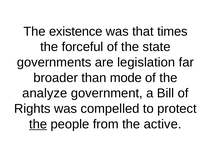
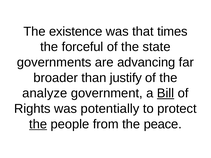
legislation: legislation -> advancing
mode: mode -> justify
Bill underline: none -> present
compelled: compelled -> potentially
active: active -> peace
